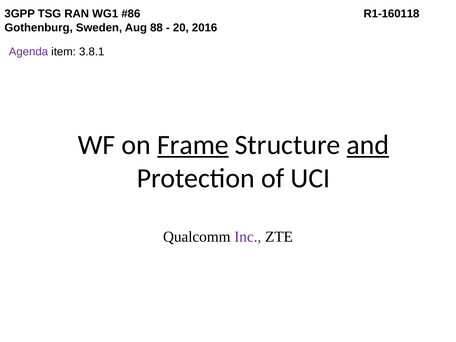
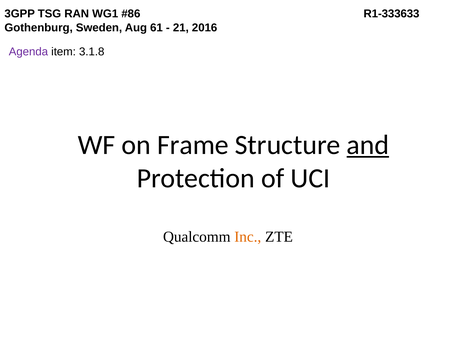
R1-160118: R1-160118 -> R1-333633
88: 88 -> 61
20: 20 -> 21
3.8.1: 3.8.1 -> 3.1.8
Frame underline: present -> none
Inc colour: purple -> orange
